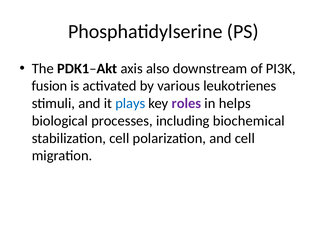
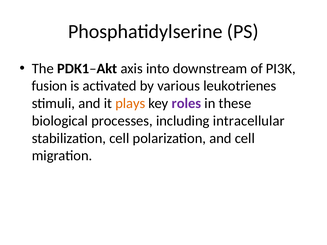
also: also -> into
plays colour: blue -> orange
helps: helps -> these
biochemical: biochemical -> intracellular
